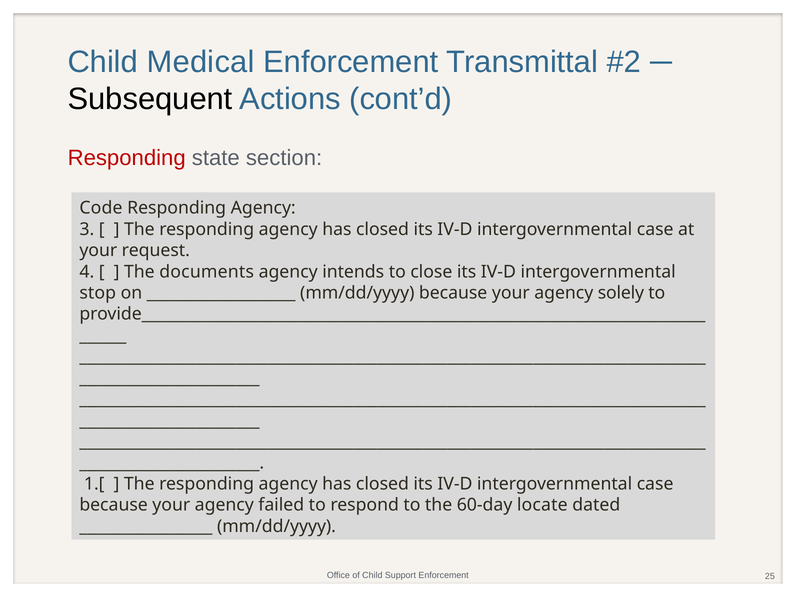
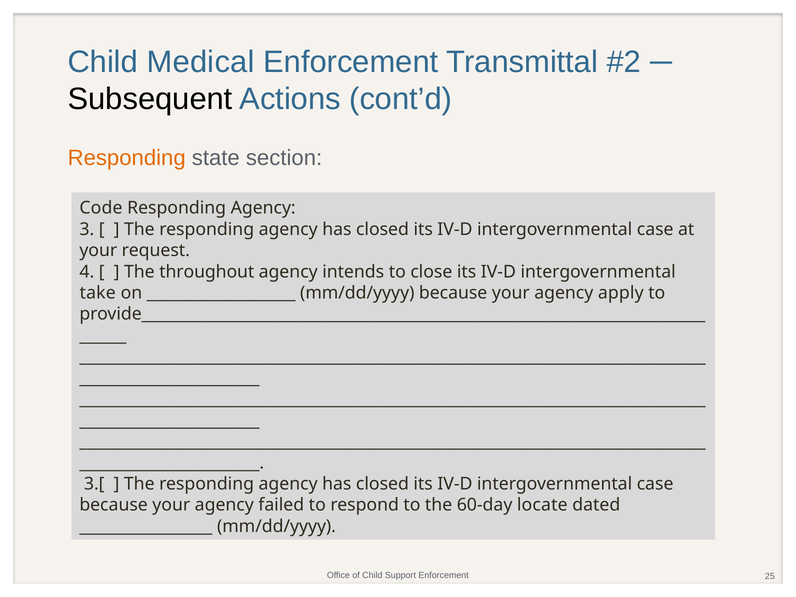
Responding at (127, 158) colour: red -> orange
documents: documents -> throughout
stop: stop -> take
solely: solely -> apply
1.[: 1.[ -> 3.[
